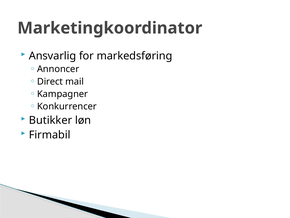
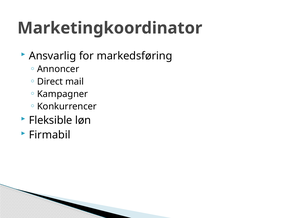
Butikker: Butikker -> Fleksible
